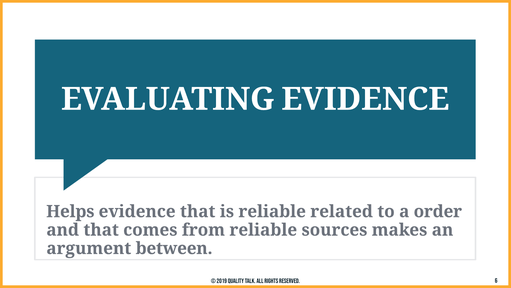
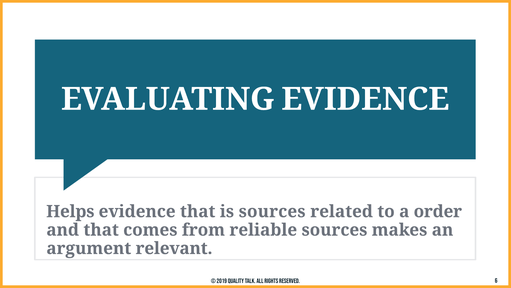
is reliable: reliable -> sources
between: between -> relevant
